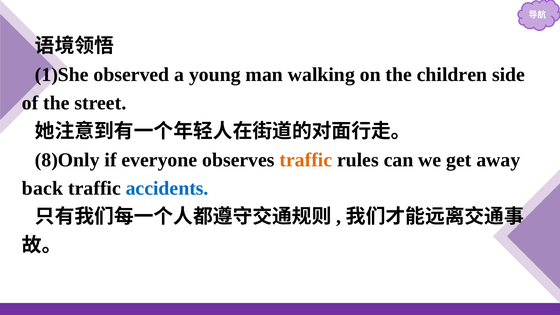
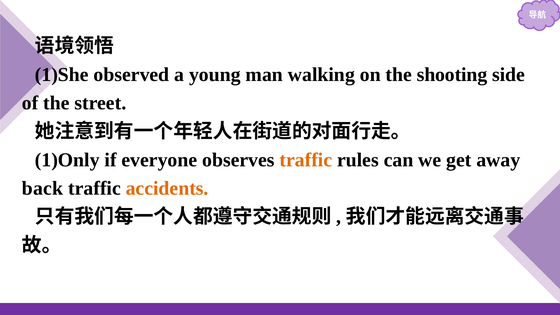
children: children -> shooting
8)Only: 8)Only -> 1)Only
accidents colour: blue -> orange
